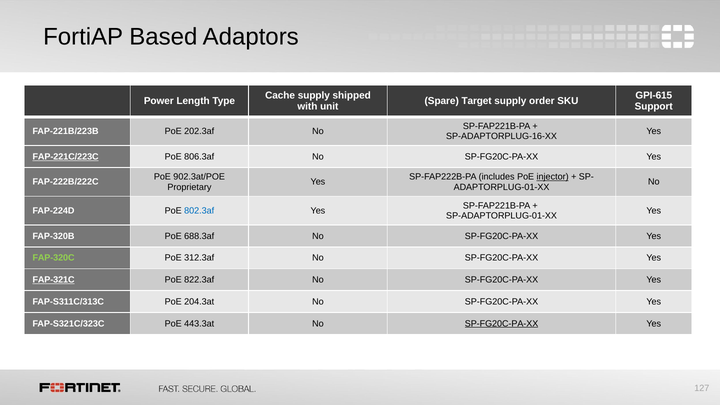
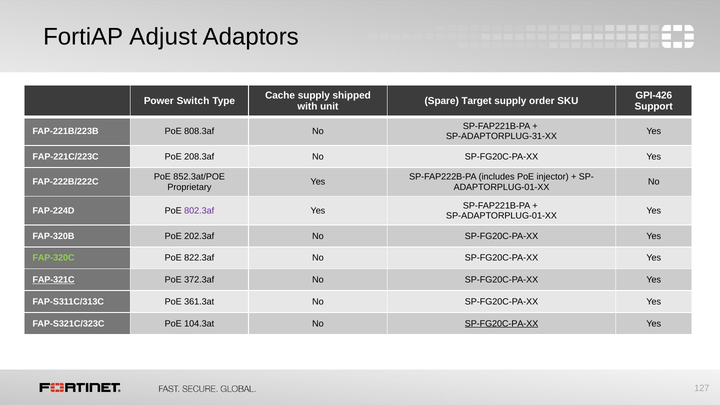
Based: Based -> Adjust
GPI-615: GPI-615 -> GPI-426
Length: Length -> Switch
202.3af: 202.3af -> 808.3af
SP-ADAPTORPLUG-16-XX: SP-ADAPTORPLUG-16-XX -> SP-ADAPTORPLUG-31-XX
FAP-221C/223C underline: present -> none
806.3af: 806.3af -> 208.3af
902.3at/POE: 902.3at/POE -> 852.3at/POE
injector underline: present -> none
802.3af colour: blue -> purple
688.3af: 688.3af -> 202.3af
312.3af: 312.3af -> 822.3af
822.3af: 822.3af -> 372.3af
204.3at: 204.3at -> 361.3at
443.3at: 443.3at -> 104.3at
